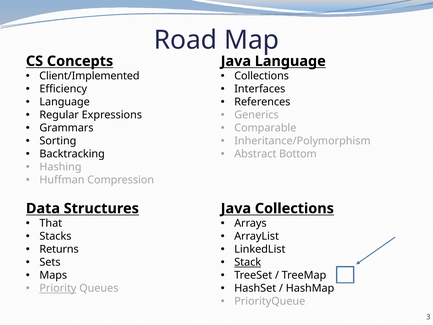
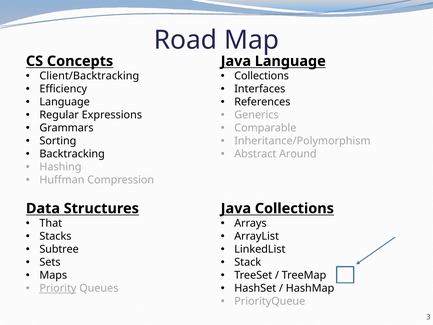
Client/Implemented: Client/Implemented -> Client/Backtracking
Bottom: Bottom -> Around
Returns: Returns -> Subtree
Stack underline: present -> none
